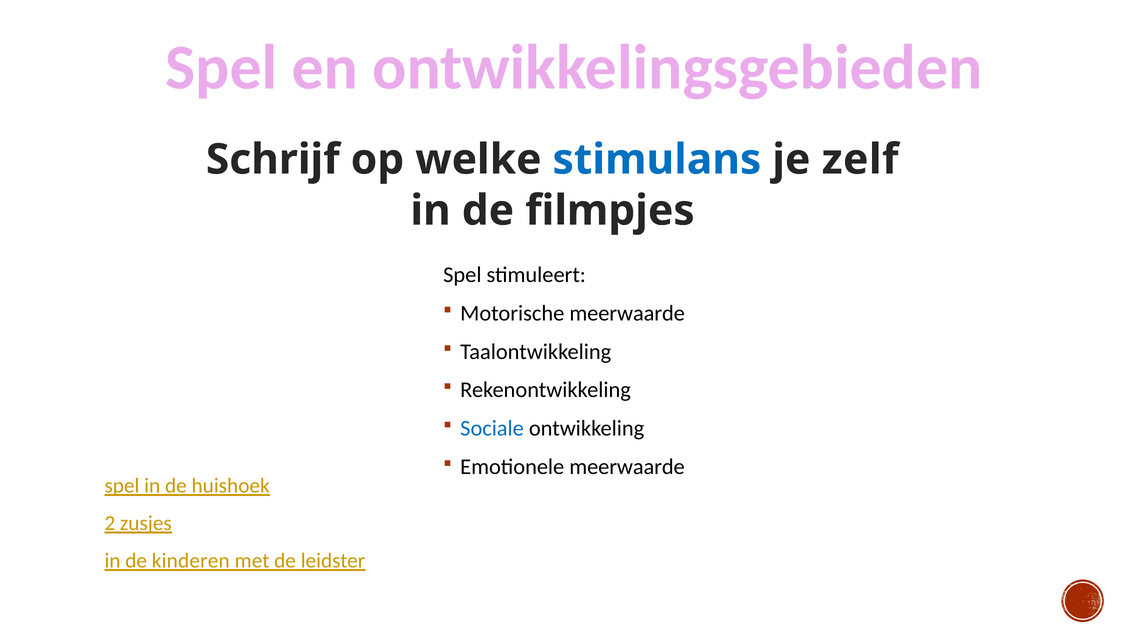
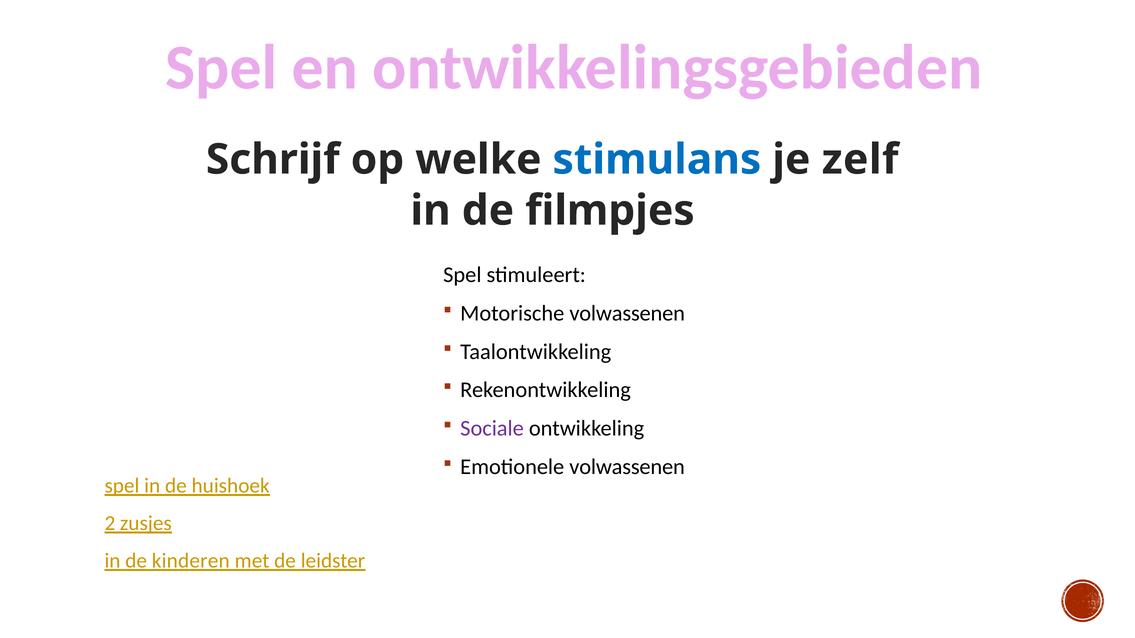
Motorische meerwaarde: meerwaarde -> volwassenen
Sociale colour: blue -> purple
Emotionele meerwaarde: meerwaarde -> volwassenen
